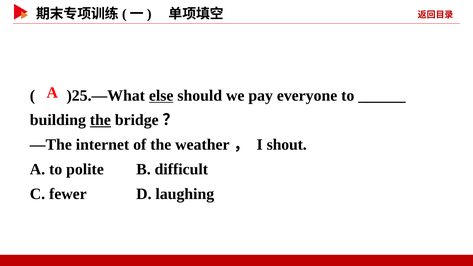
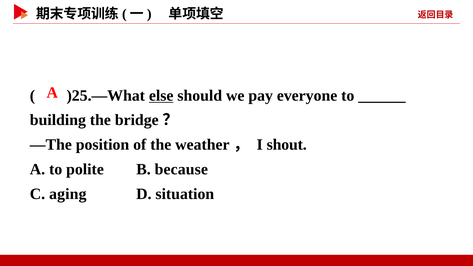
the at (100, 120) underline: present -> none
internet: internet -> position
difficult: difficult -> because
fewer: fewer -> aging
laughing: laughing -> situation
